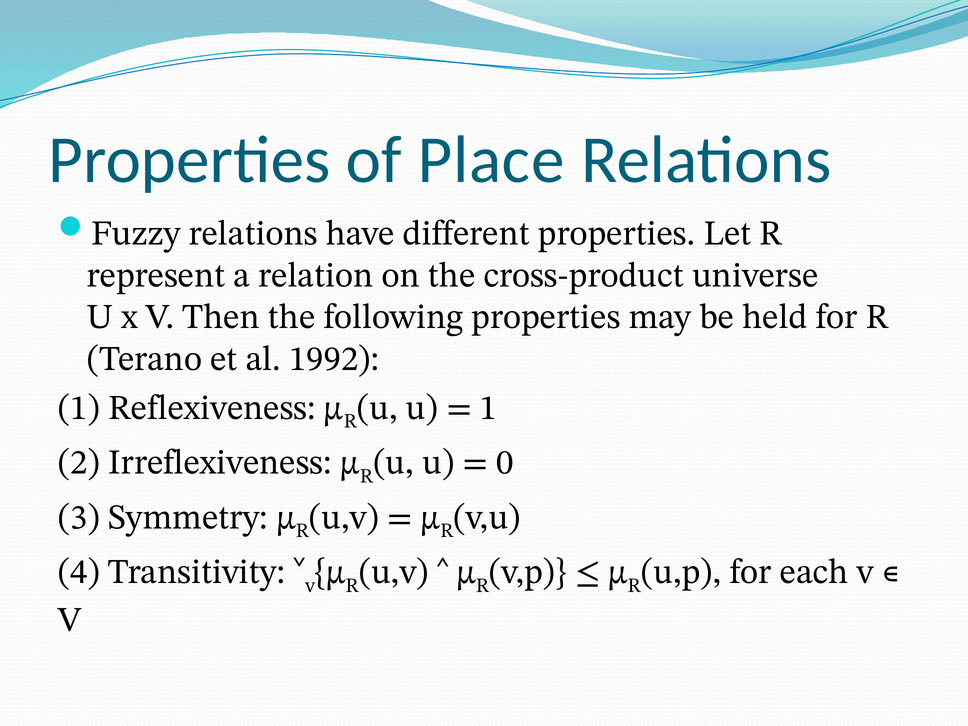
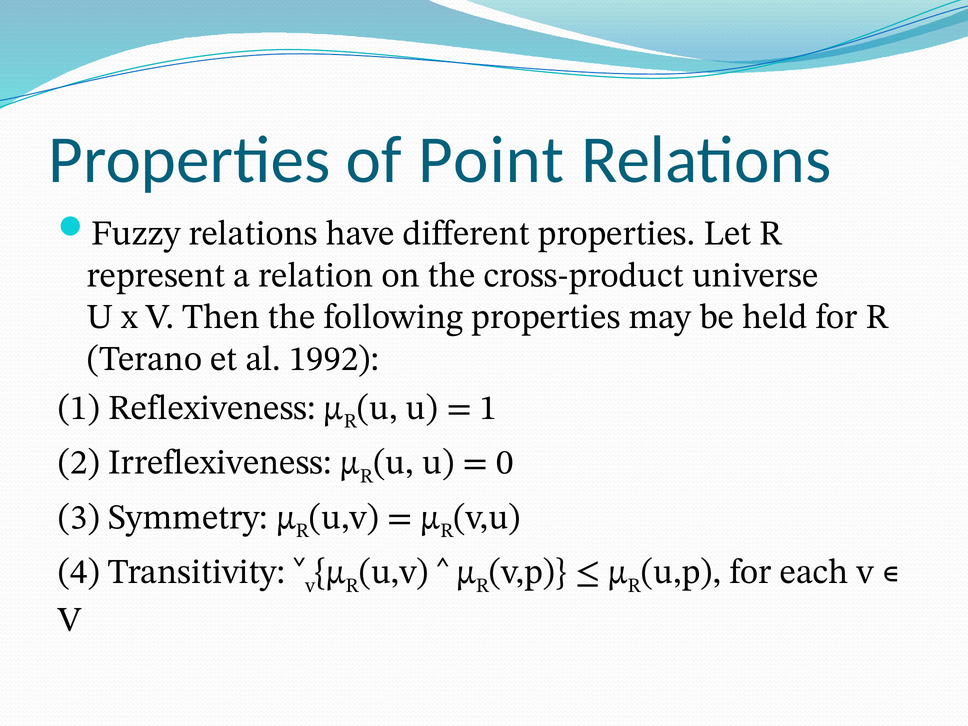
Place: Place -> Point
